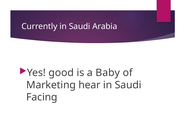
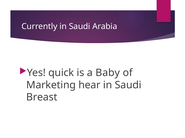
good: good -> quick
Facing: Facing -> Breast
